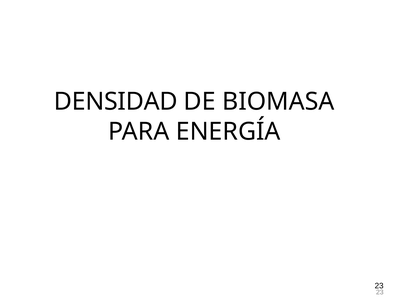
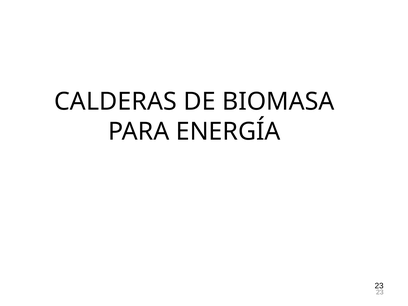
DENSIDAD: DENSIDAD -> CALDERAS
